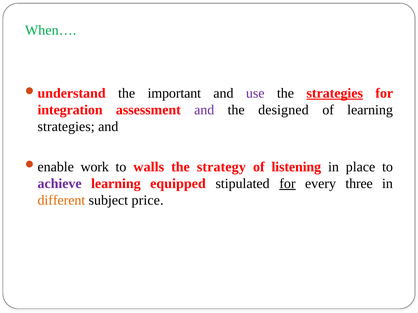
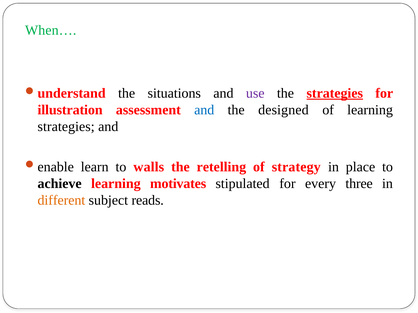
important: important -> situations
integration: integration -> illustration
and at (204, 110) colour: purple -> blue
work: work -> learn
strategy: strategy -> retelling
listening: listening -> strategy
achieve colour: purple -> black
equipped: equipped -> motivates
for at (287, 184) underline: present -> none
price: price -> reads
